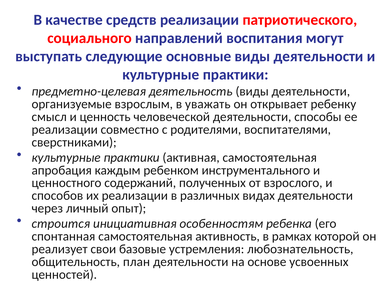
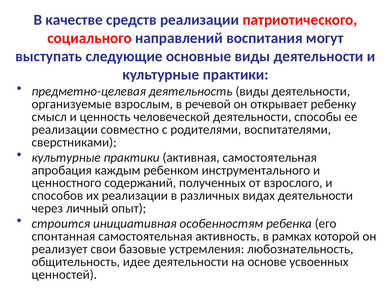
уважать: уважать -> речевой
план: план -> идее
